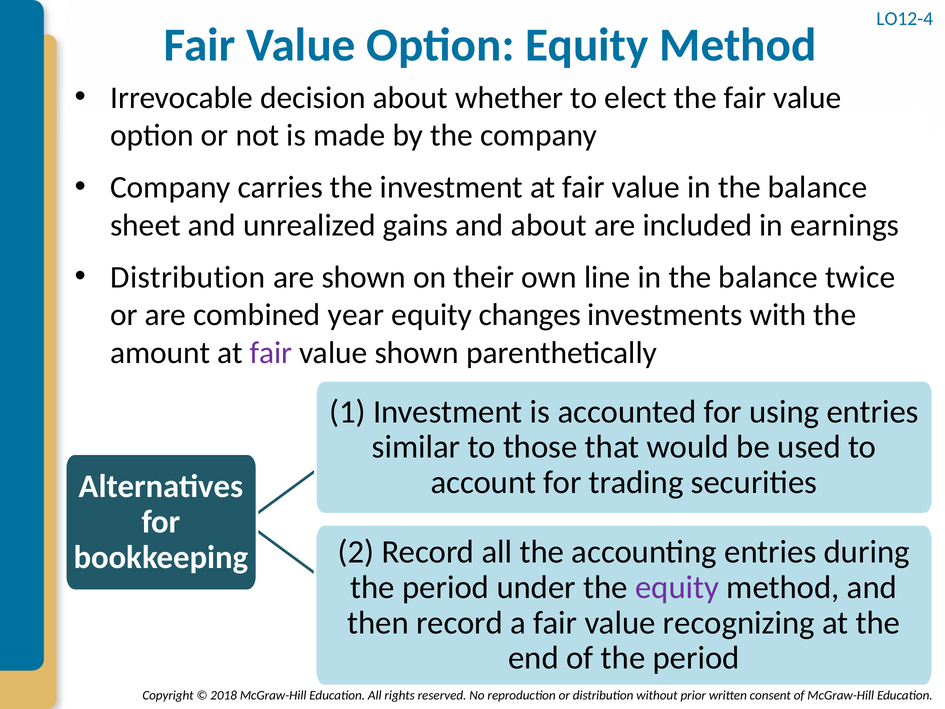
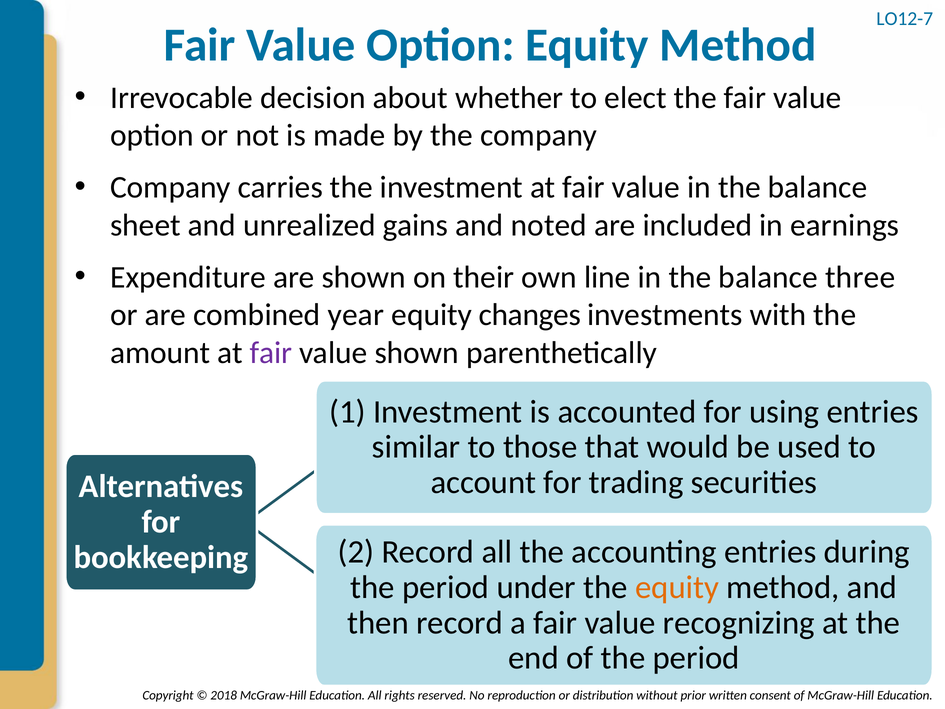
LO12-4: LO12-4 -> LO12-7
and about: about -> noted
Distribution at (188, 277): Distribution -> Expenditure
twice: twice -> three
equity at (677, 587) colour: purple -> orange
